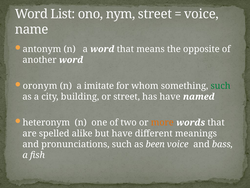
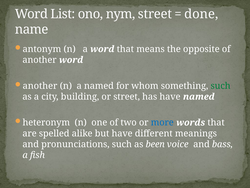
voice at (201, 14): voice -> done
oronym at (40, 86): oronym -> another
a imitate: imitate -> named
more colour: orange -> blue
